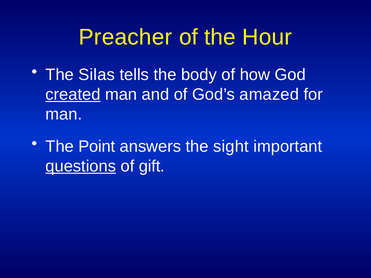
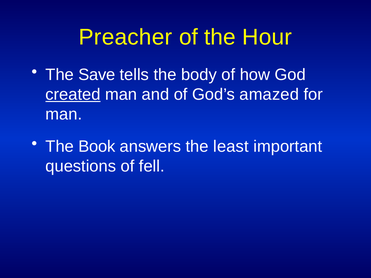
Silas: Silas -> Save
Point: Point -> Book
sight: sight -> least
questions underline: present -> none
gift: gift -> fell
